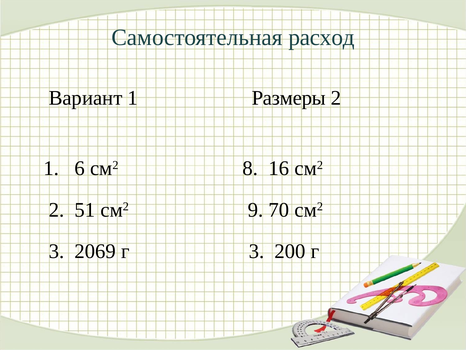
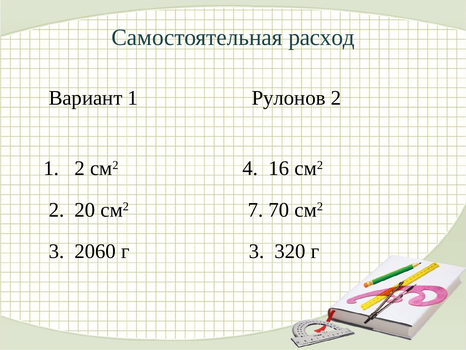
Размеры: Размеры -> Рулонов
1 6: 6 -> 2
8: 8 -> 4
51: 51 -> 20
9: 9 -> 7
2069: 2069 -> 2060
200: 200 -> 320
